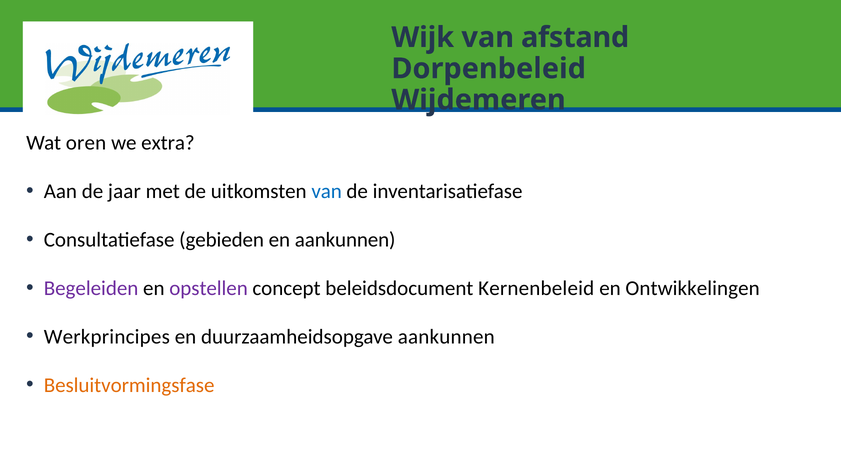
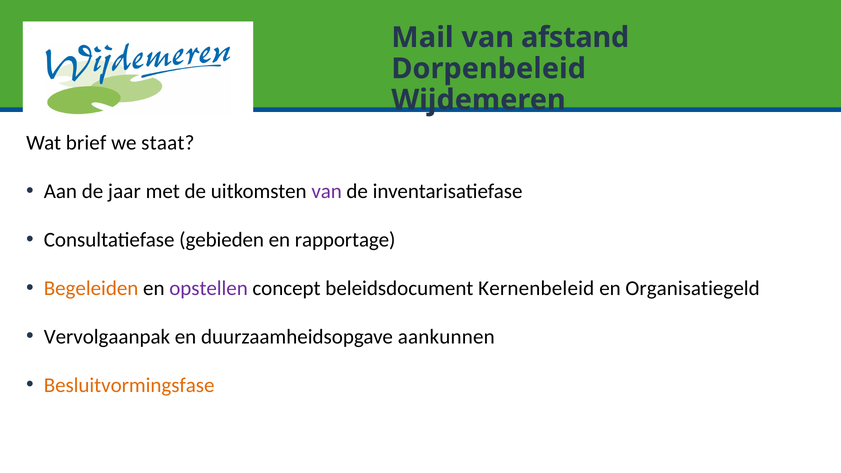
Wijk: Wijk -> Mail
oren: oren -> brief
extra: extra -> staat
van at (327, 191) colour: blue -> purple
en aankunnen: aankunnen -> rapportage
Begeleiden colour: purple -> orange
Ontwikkelingen: Ontwikkelingen -> Organisatiegeld
Werkprincipes: Werkprincipes -> Vervolgaanpak
